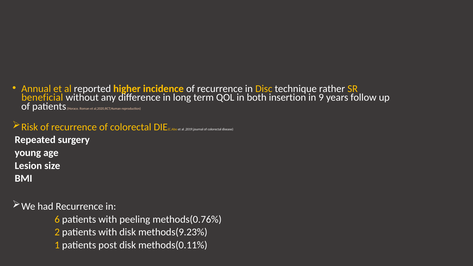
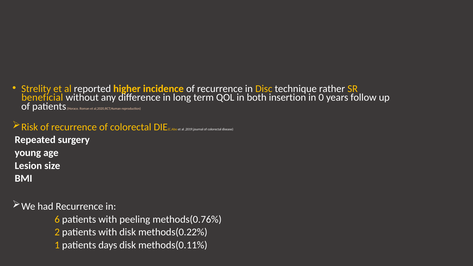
Annual: Annual -> Strelity
9: 9 -> 0
methods(9.23%: methods(9.23% -> methods(0.22%
post: post -> days
